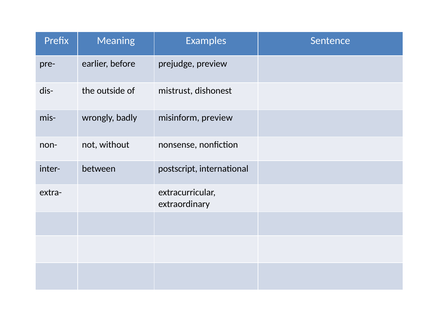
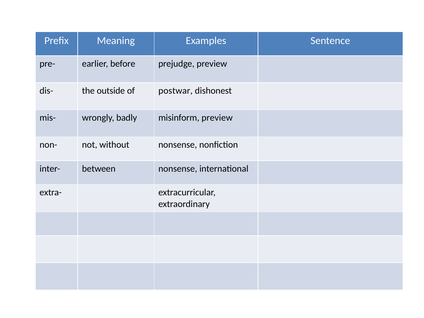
mistrust: mistrust -> postwar
between postscript: postscript -> nonsense
